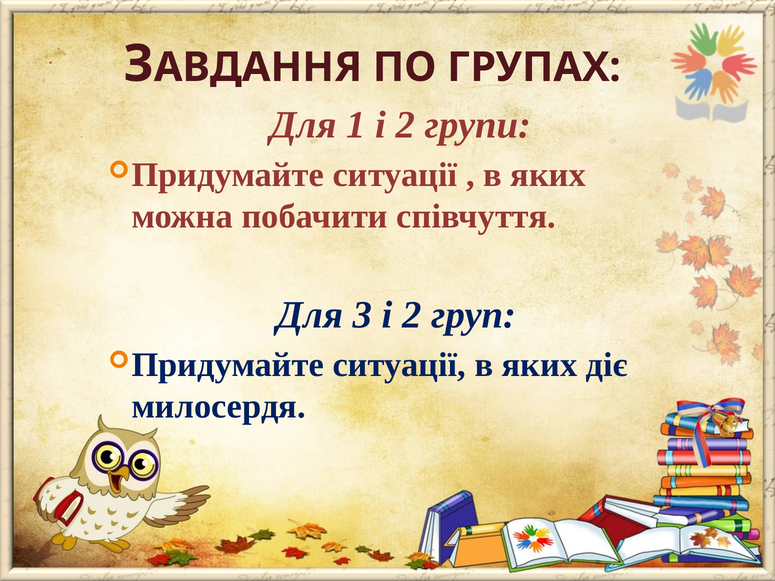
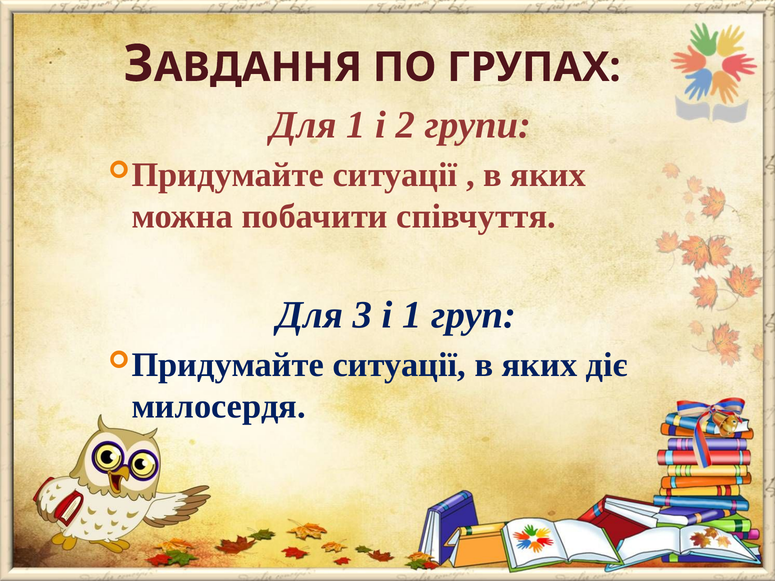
3 і 2: 2 -> 1
